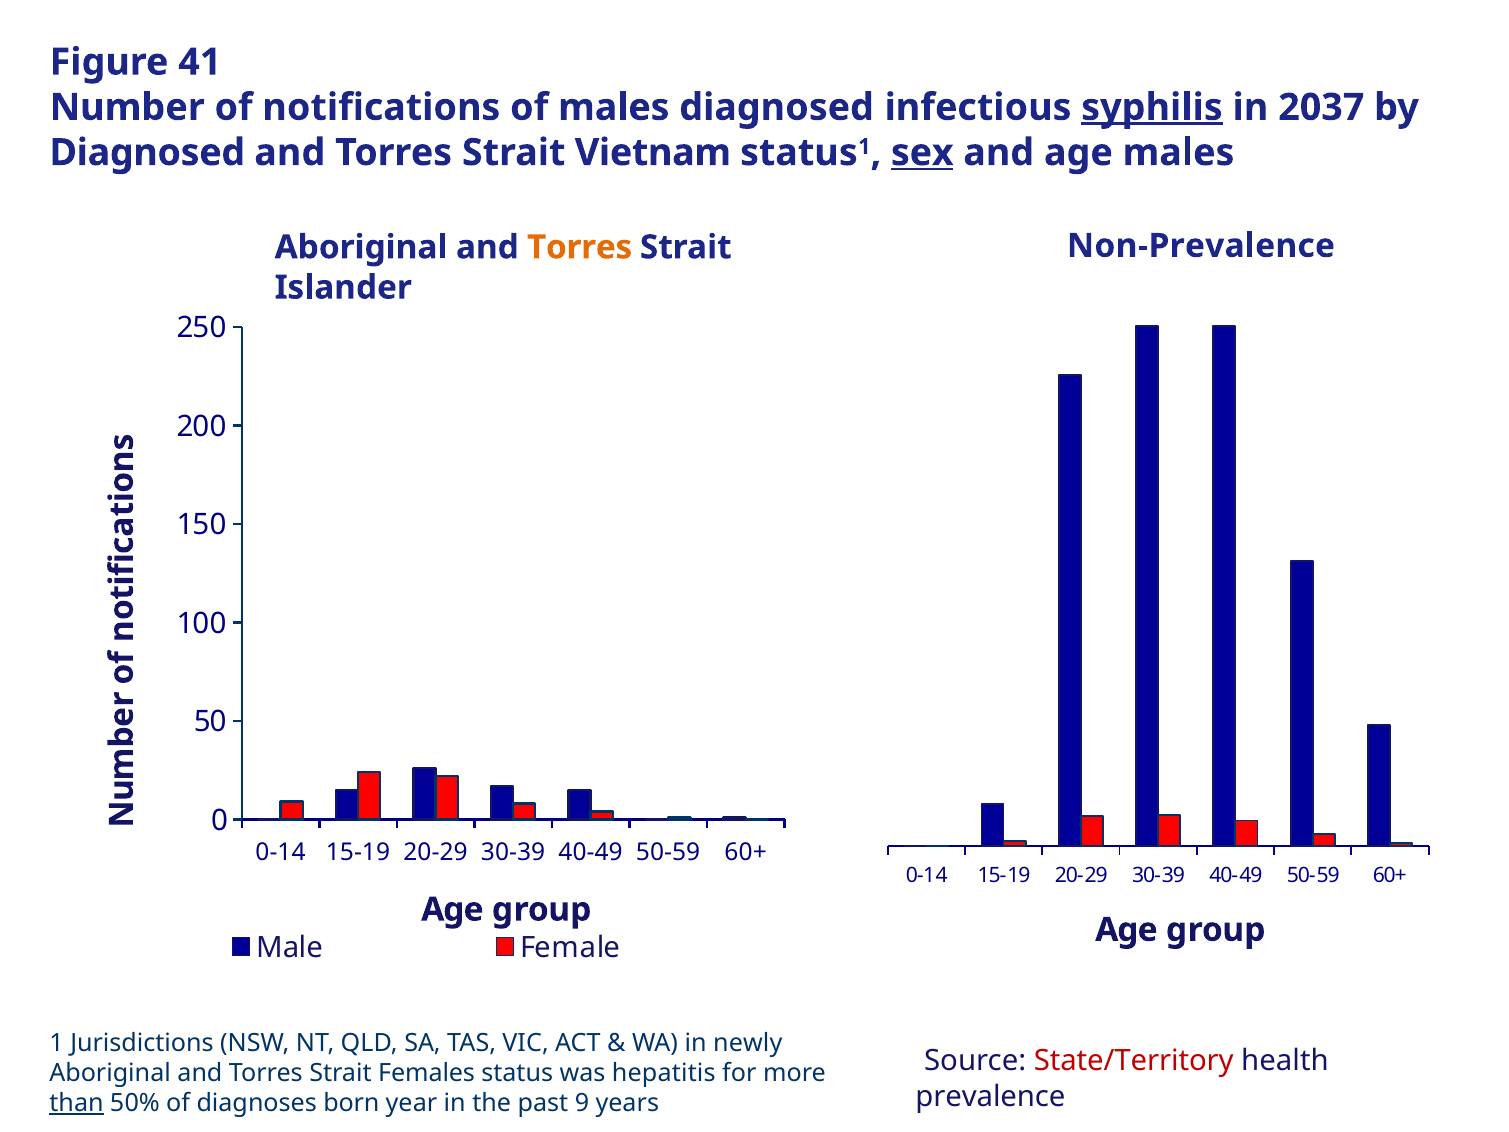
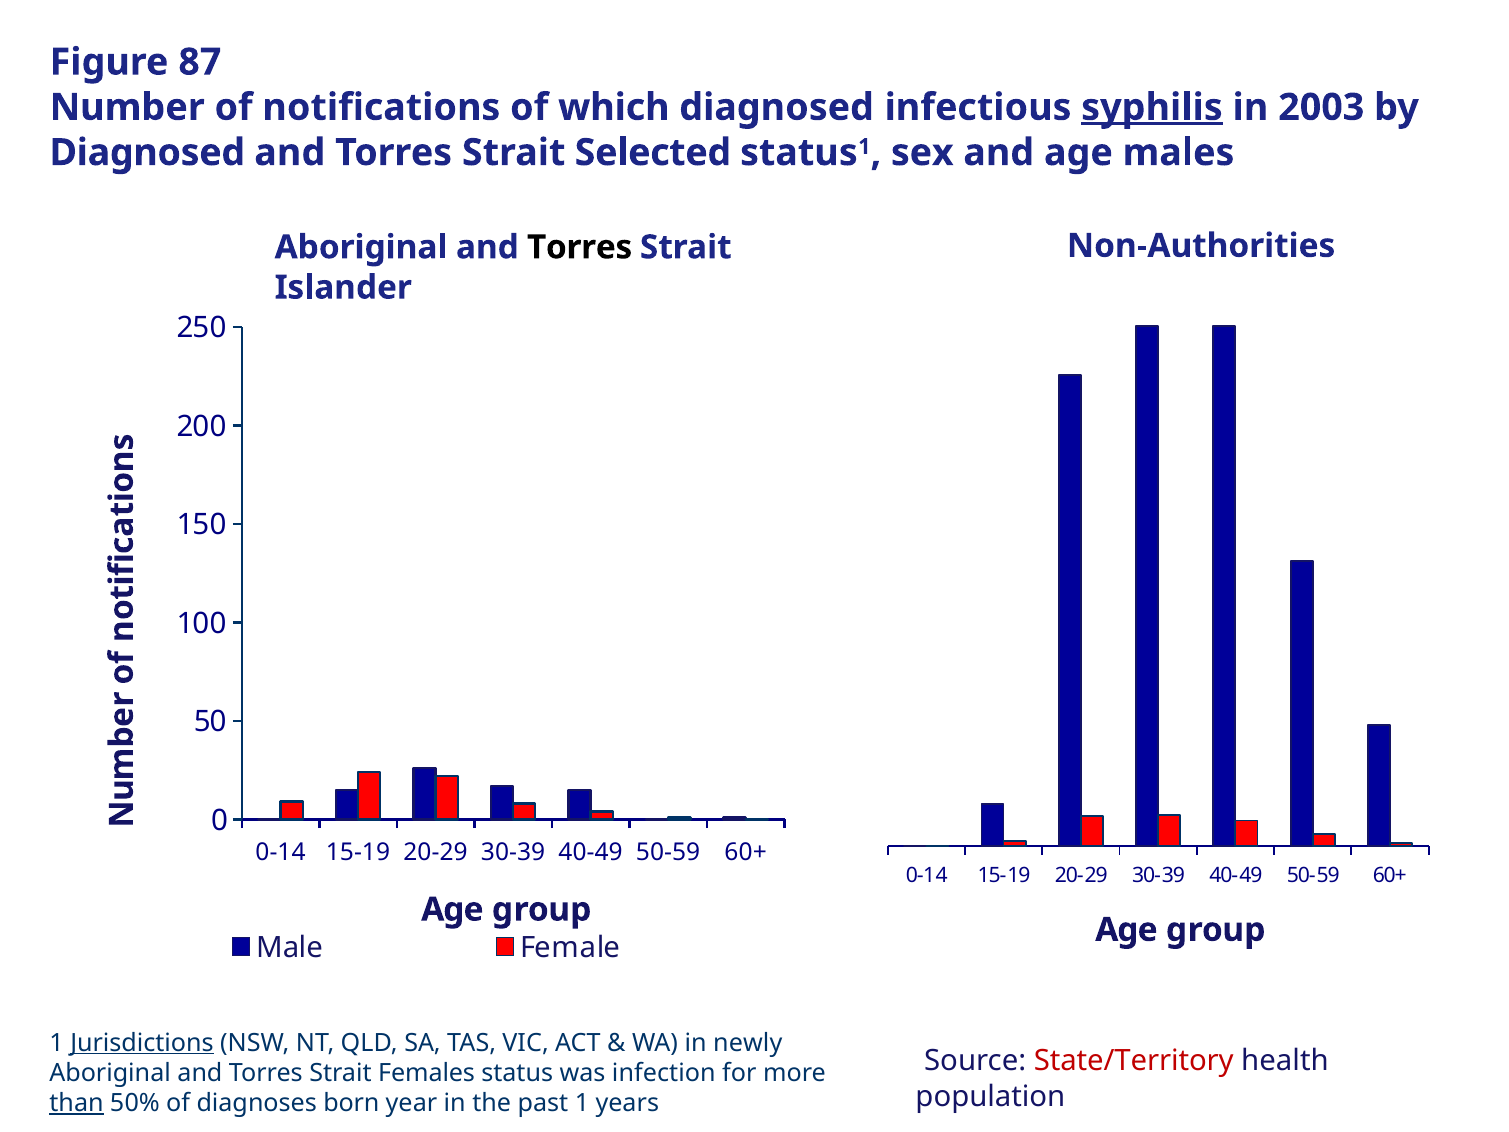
41: 41 -> 87
of males: males -> which
2037: 2037 -> 2003
Vietnam: Vietnam -> Selected
sex underline: present -> none
Non-Prevalence: Non-Prevalence -> Non-Authorities
Torres at (580, 247) colour: orange -> black
Jurisdictions underline: none -> present
hepatitis: hepatitis -> infection
prevalence: prevalence -> population
past 9: 9 -> 1
